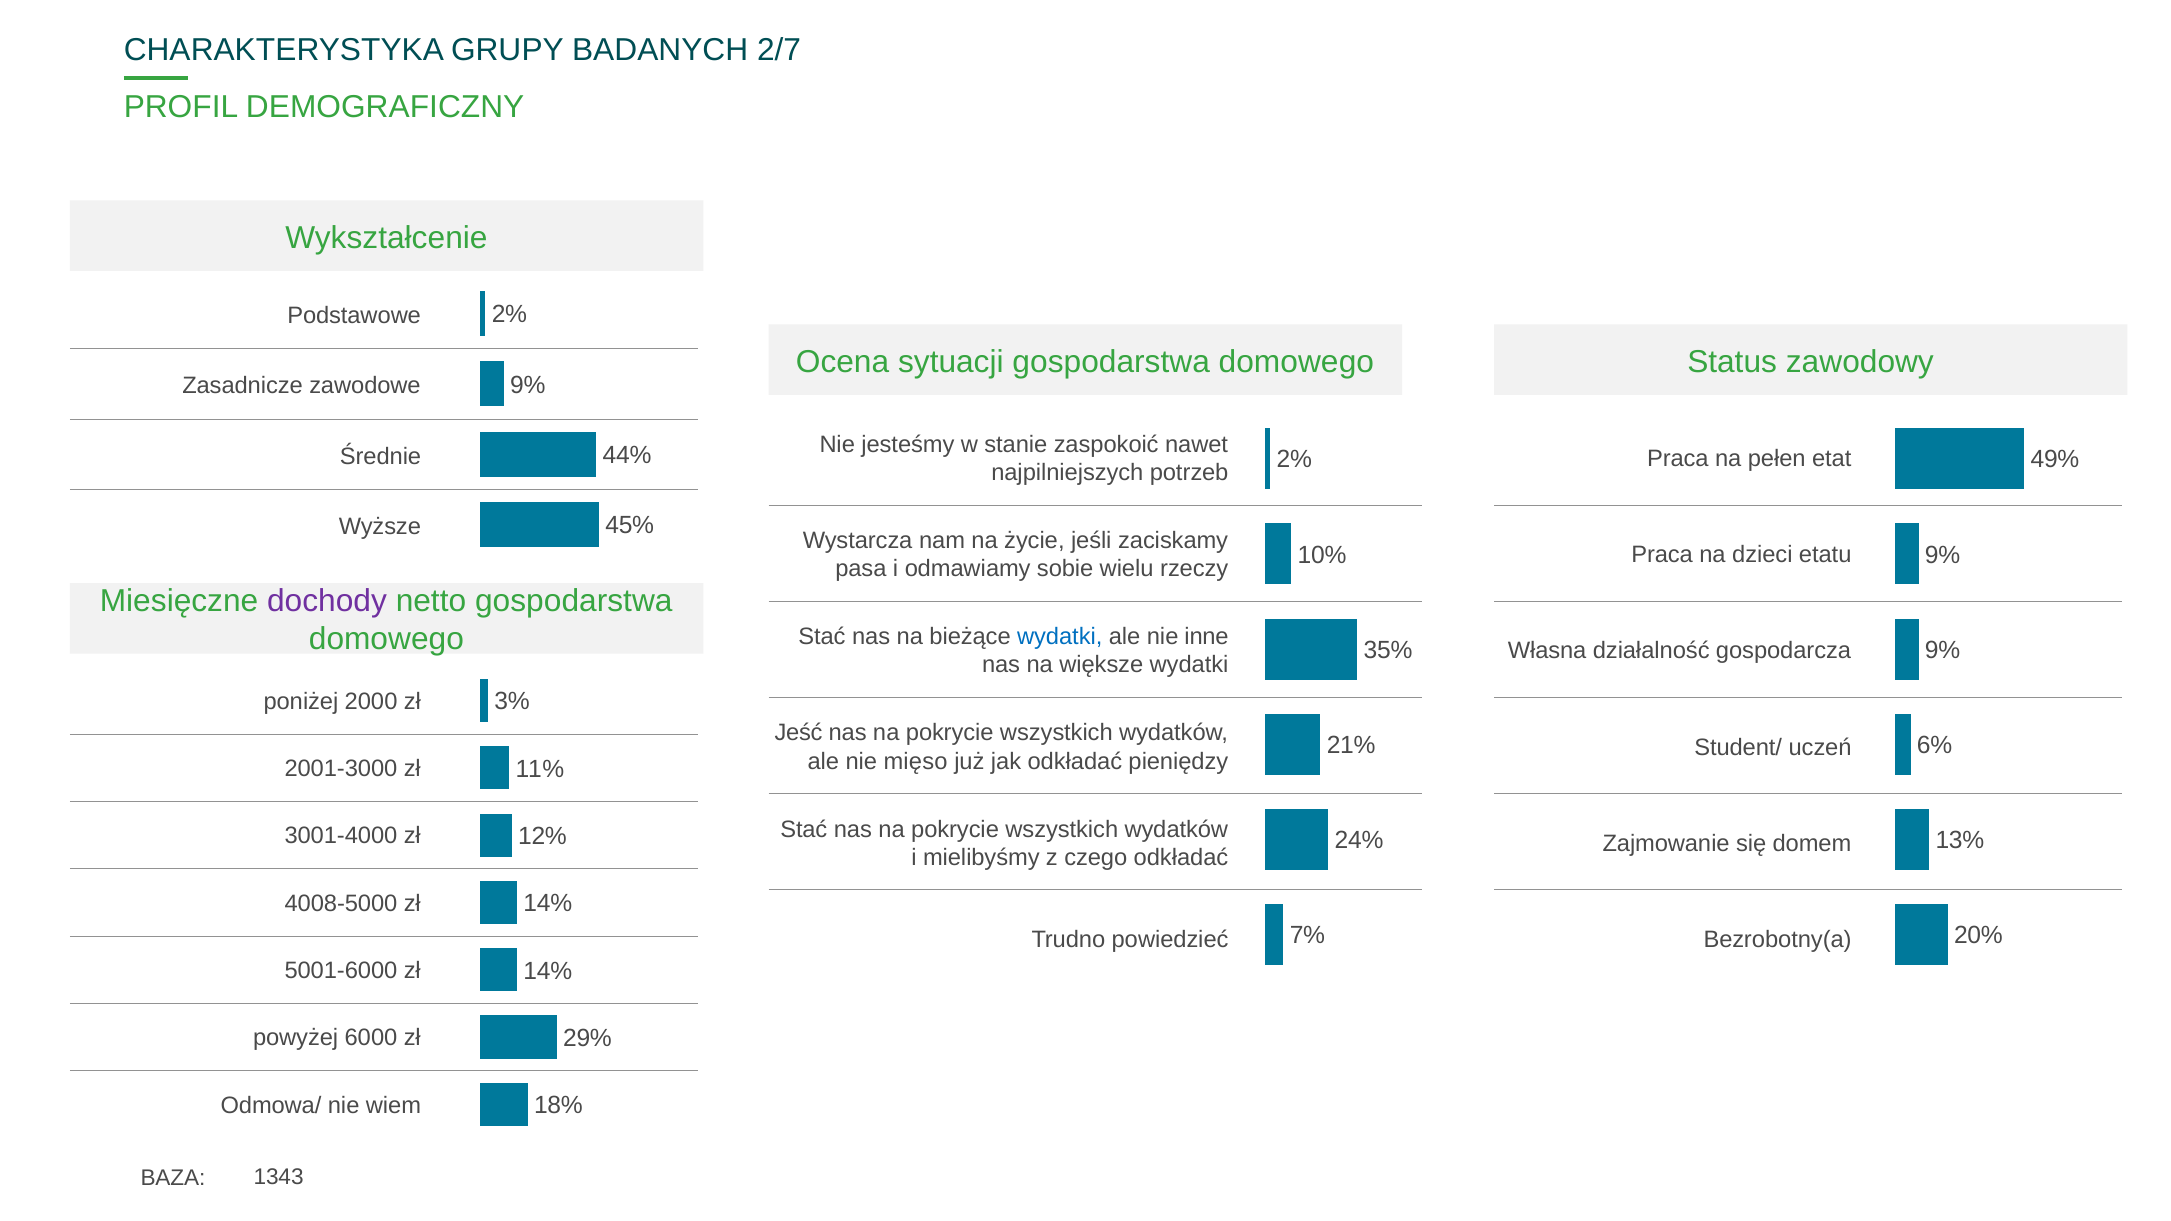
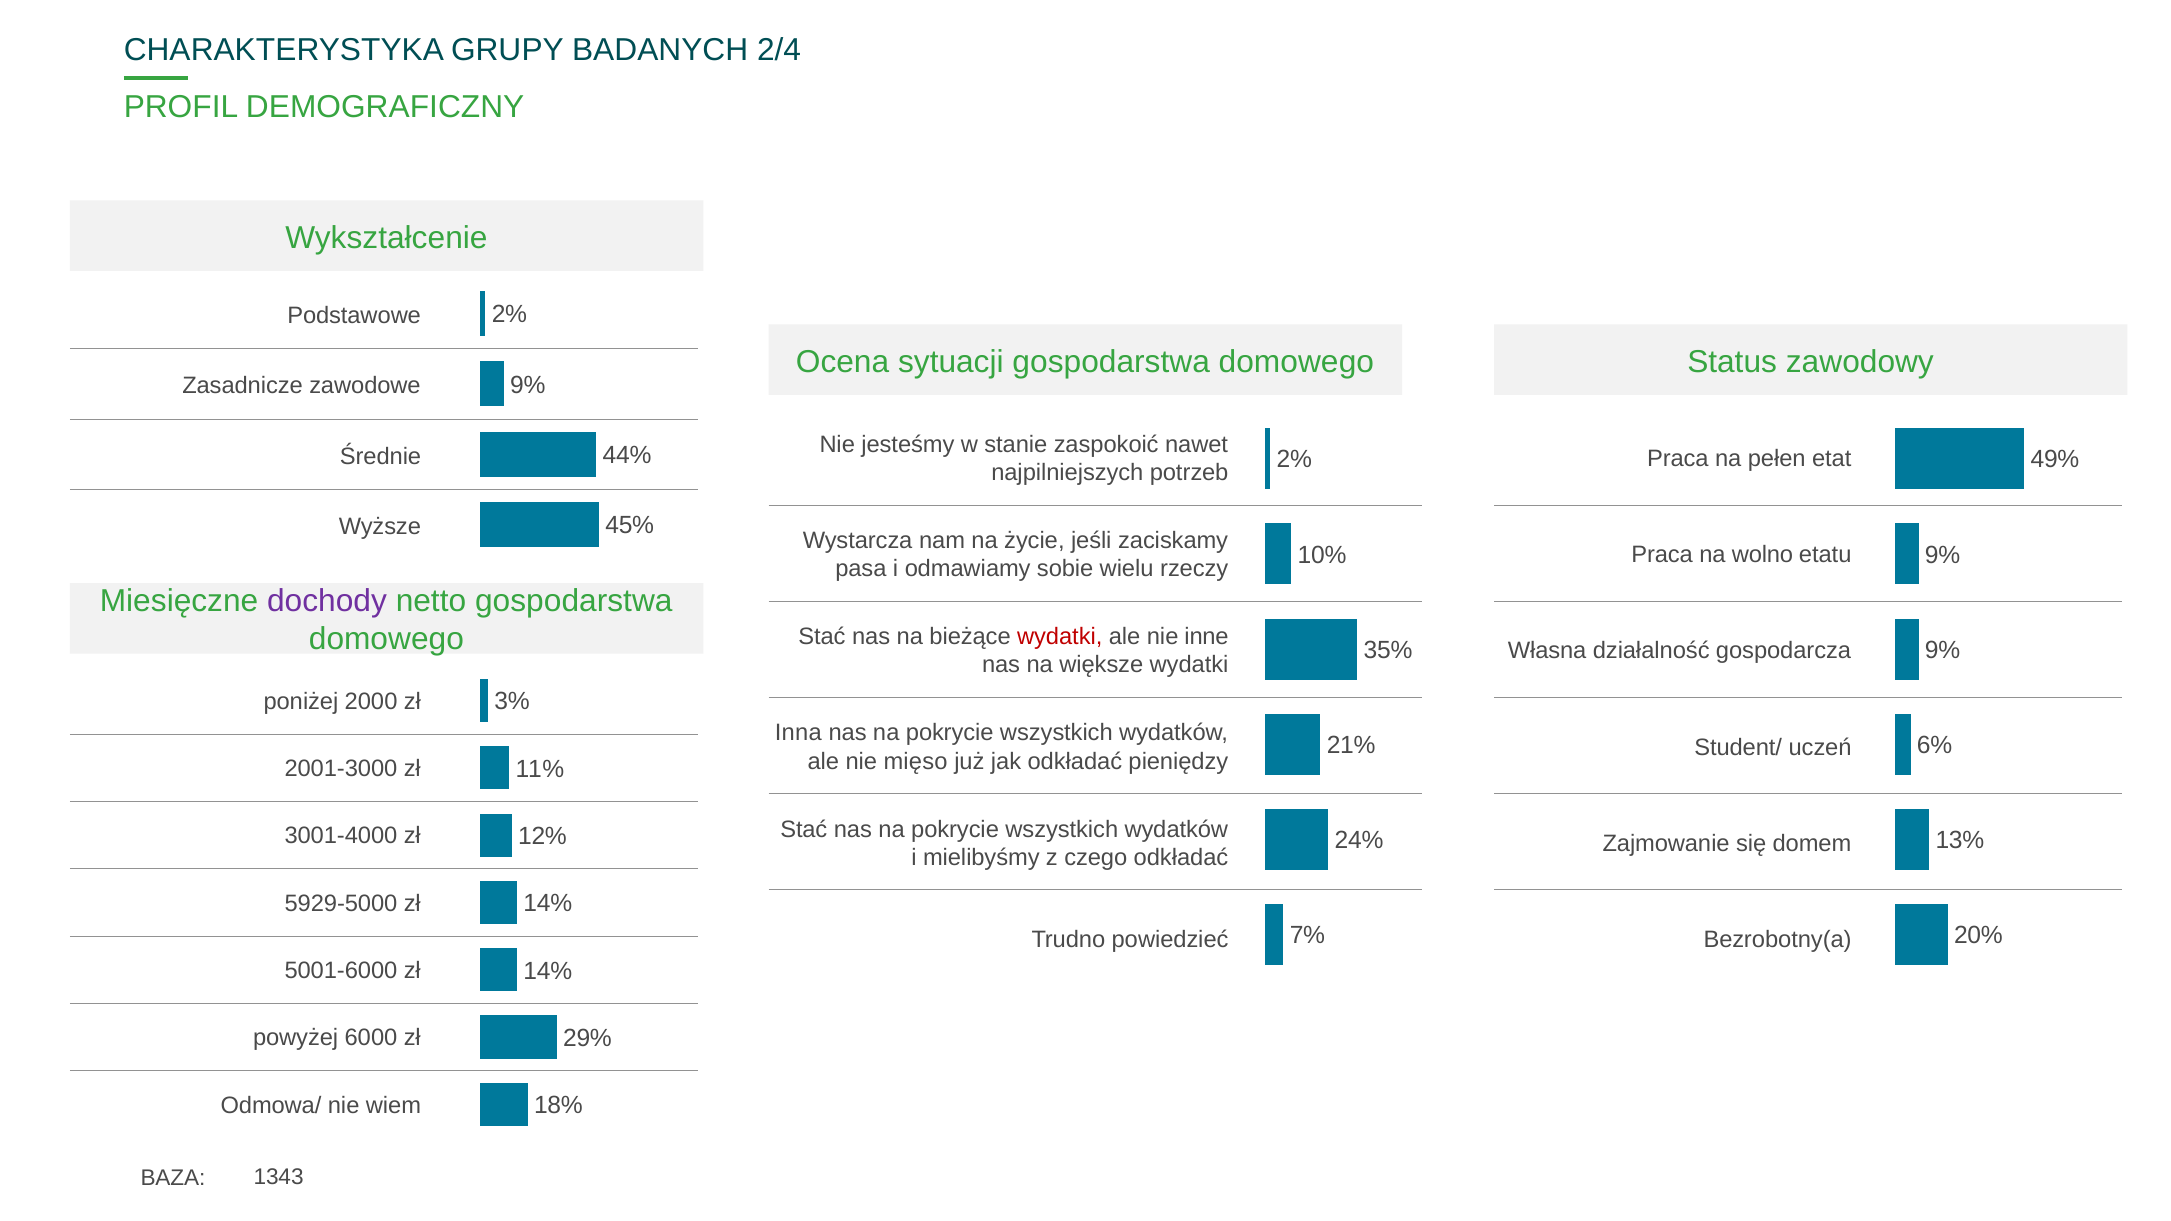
2/7: 2/7 -> 2/4
dzieci: dzieci -> wolno
wydatki at (1060, 637) colour: blue -> red
Jeść: Jeść -> Inna
4008-5000: 4008-5000 -> 5929-5000
